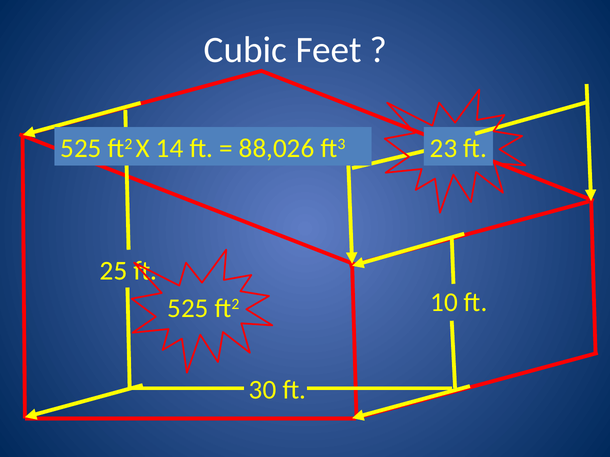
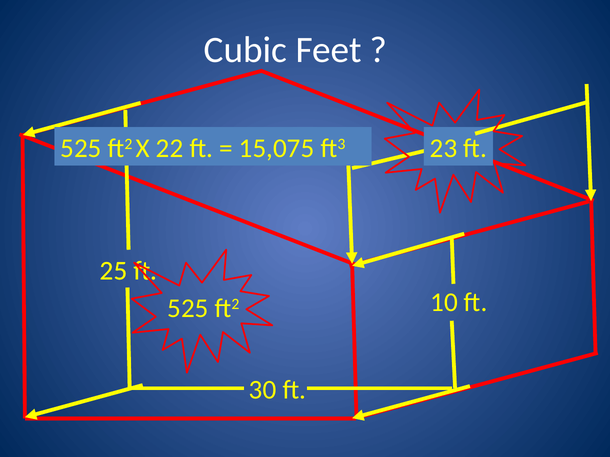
14: 14 -> 22
88,026: 88,026 -> 15,075
